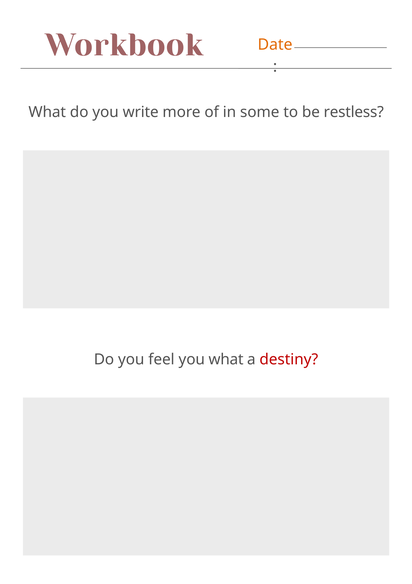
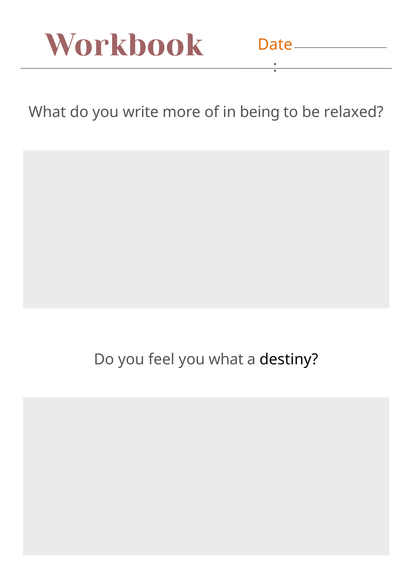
some: some -> being
restless: restless -> relaxed
destiny colour: red -> black
